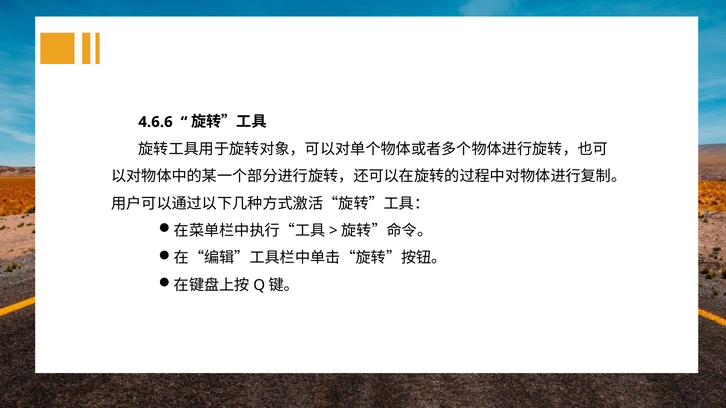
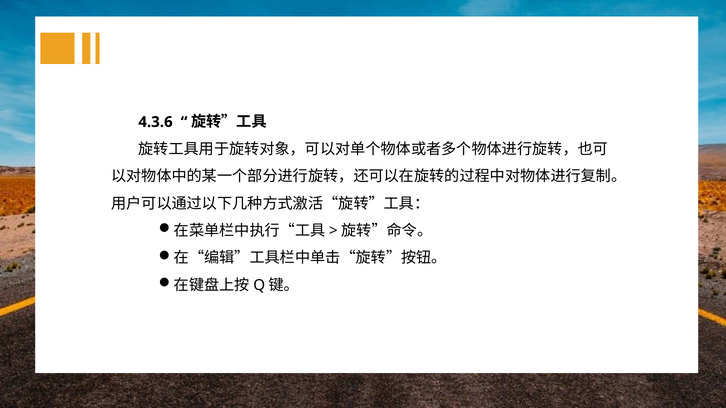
4.6.6: 4.6.6 -> 4.3.6
